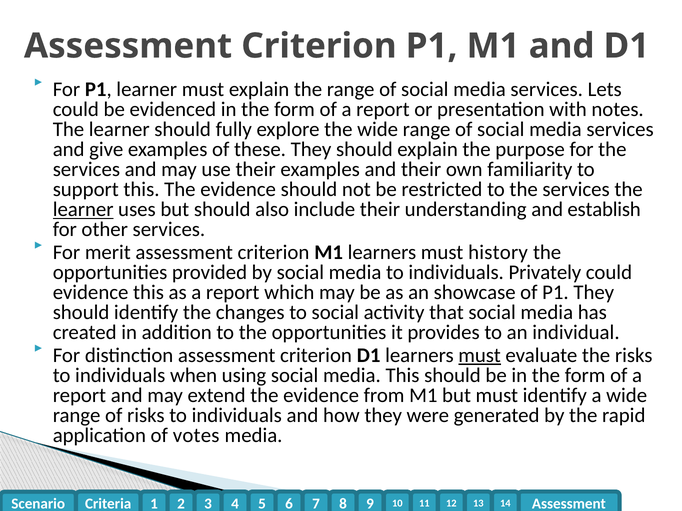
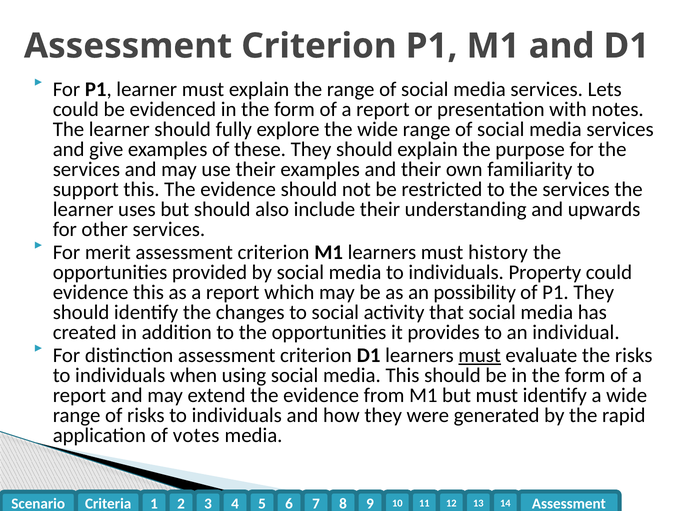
learner at (83, 210) underline: present -> none
establish: establish -> upwards
Privately: Privately -> Property
showcase: showcase -> possibility
